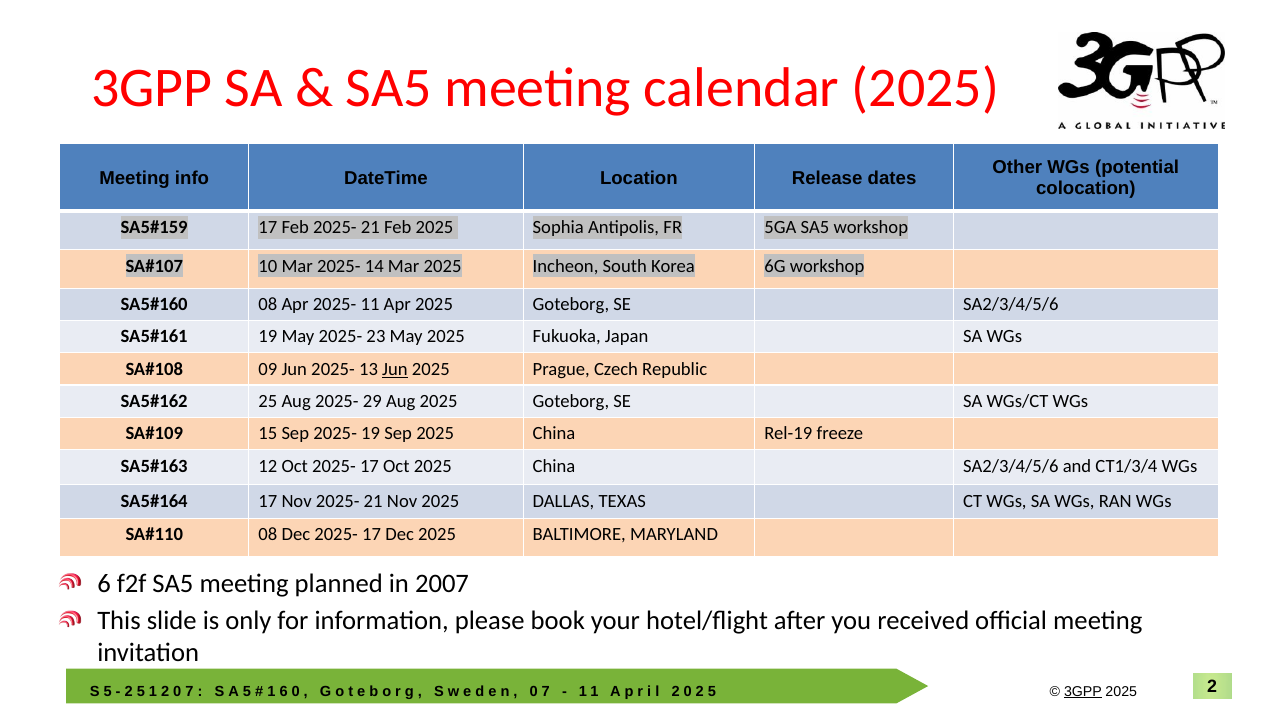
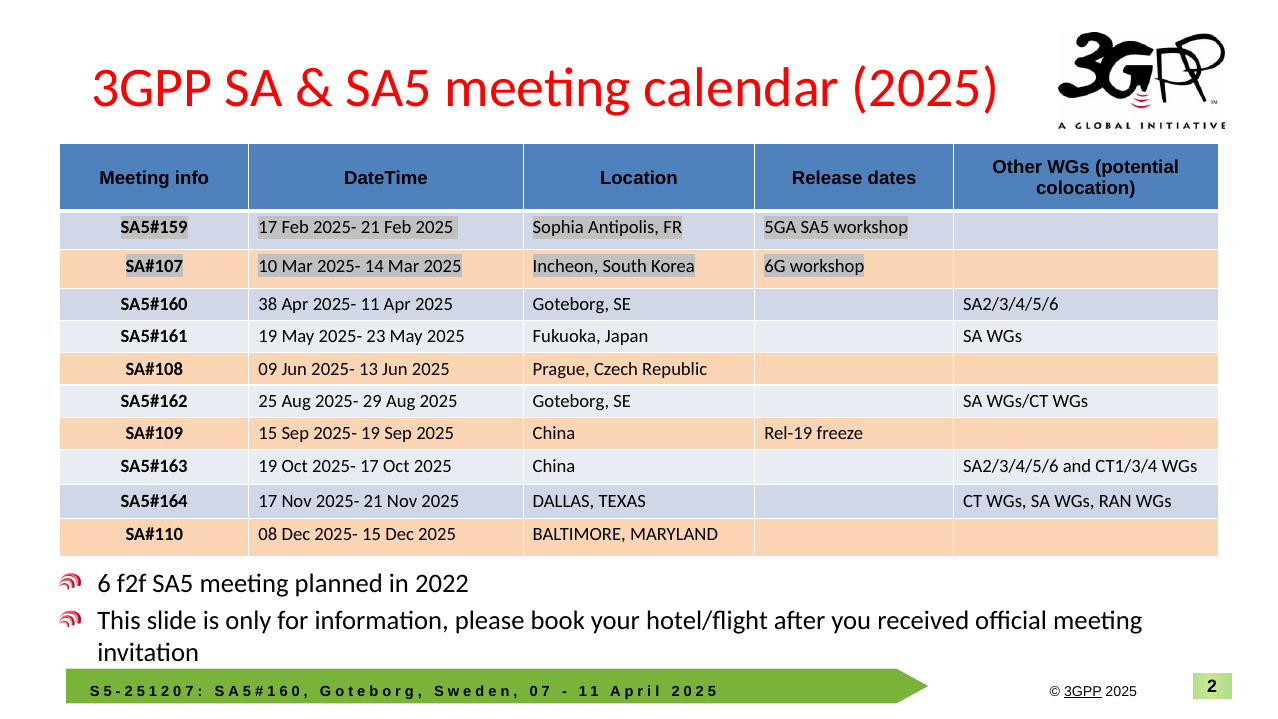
08 at (268, 304): 08 -> 38
Jun at (395, 369) underline: present -> none
12 at (268, 466): 12 -> 19
Dec 2025- 17: 17 -> 15
2007: 2007 -> 2022
